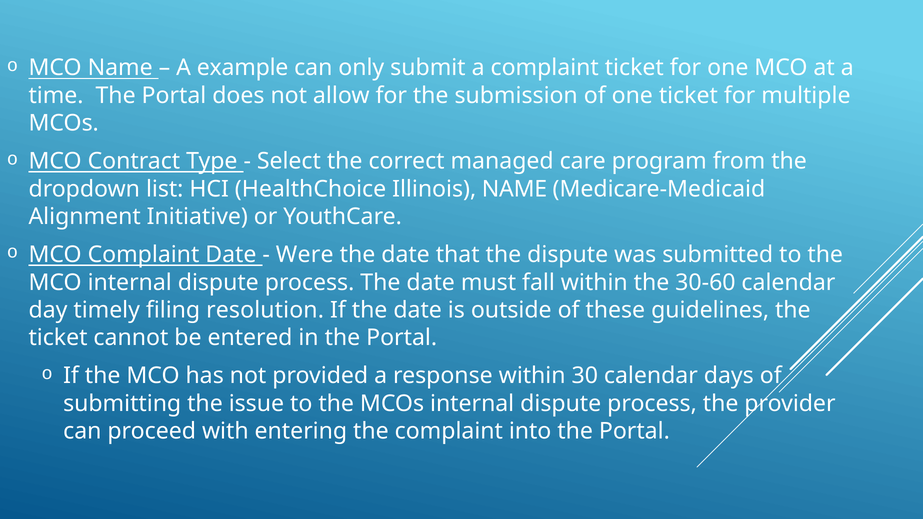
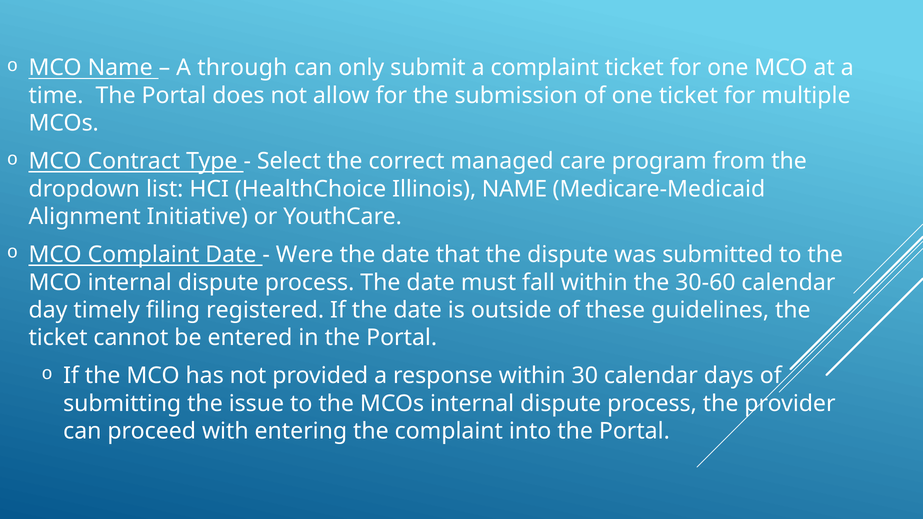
example: example -> through
resolution: resolution -> registered
